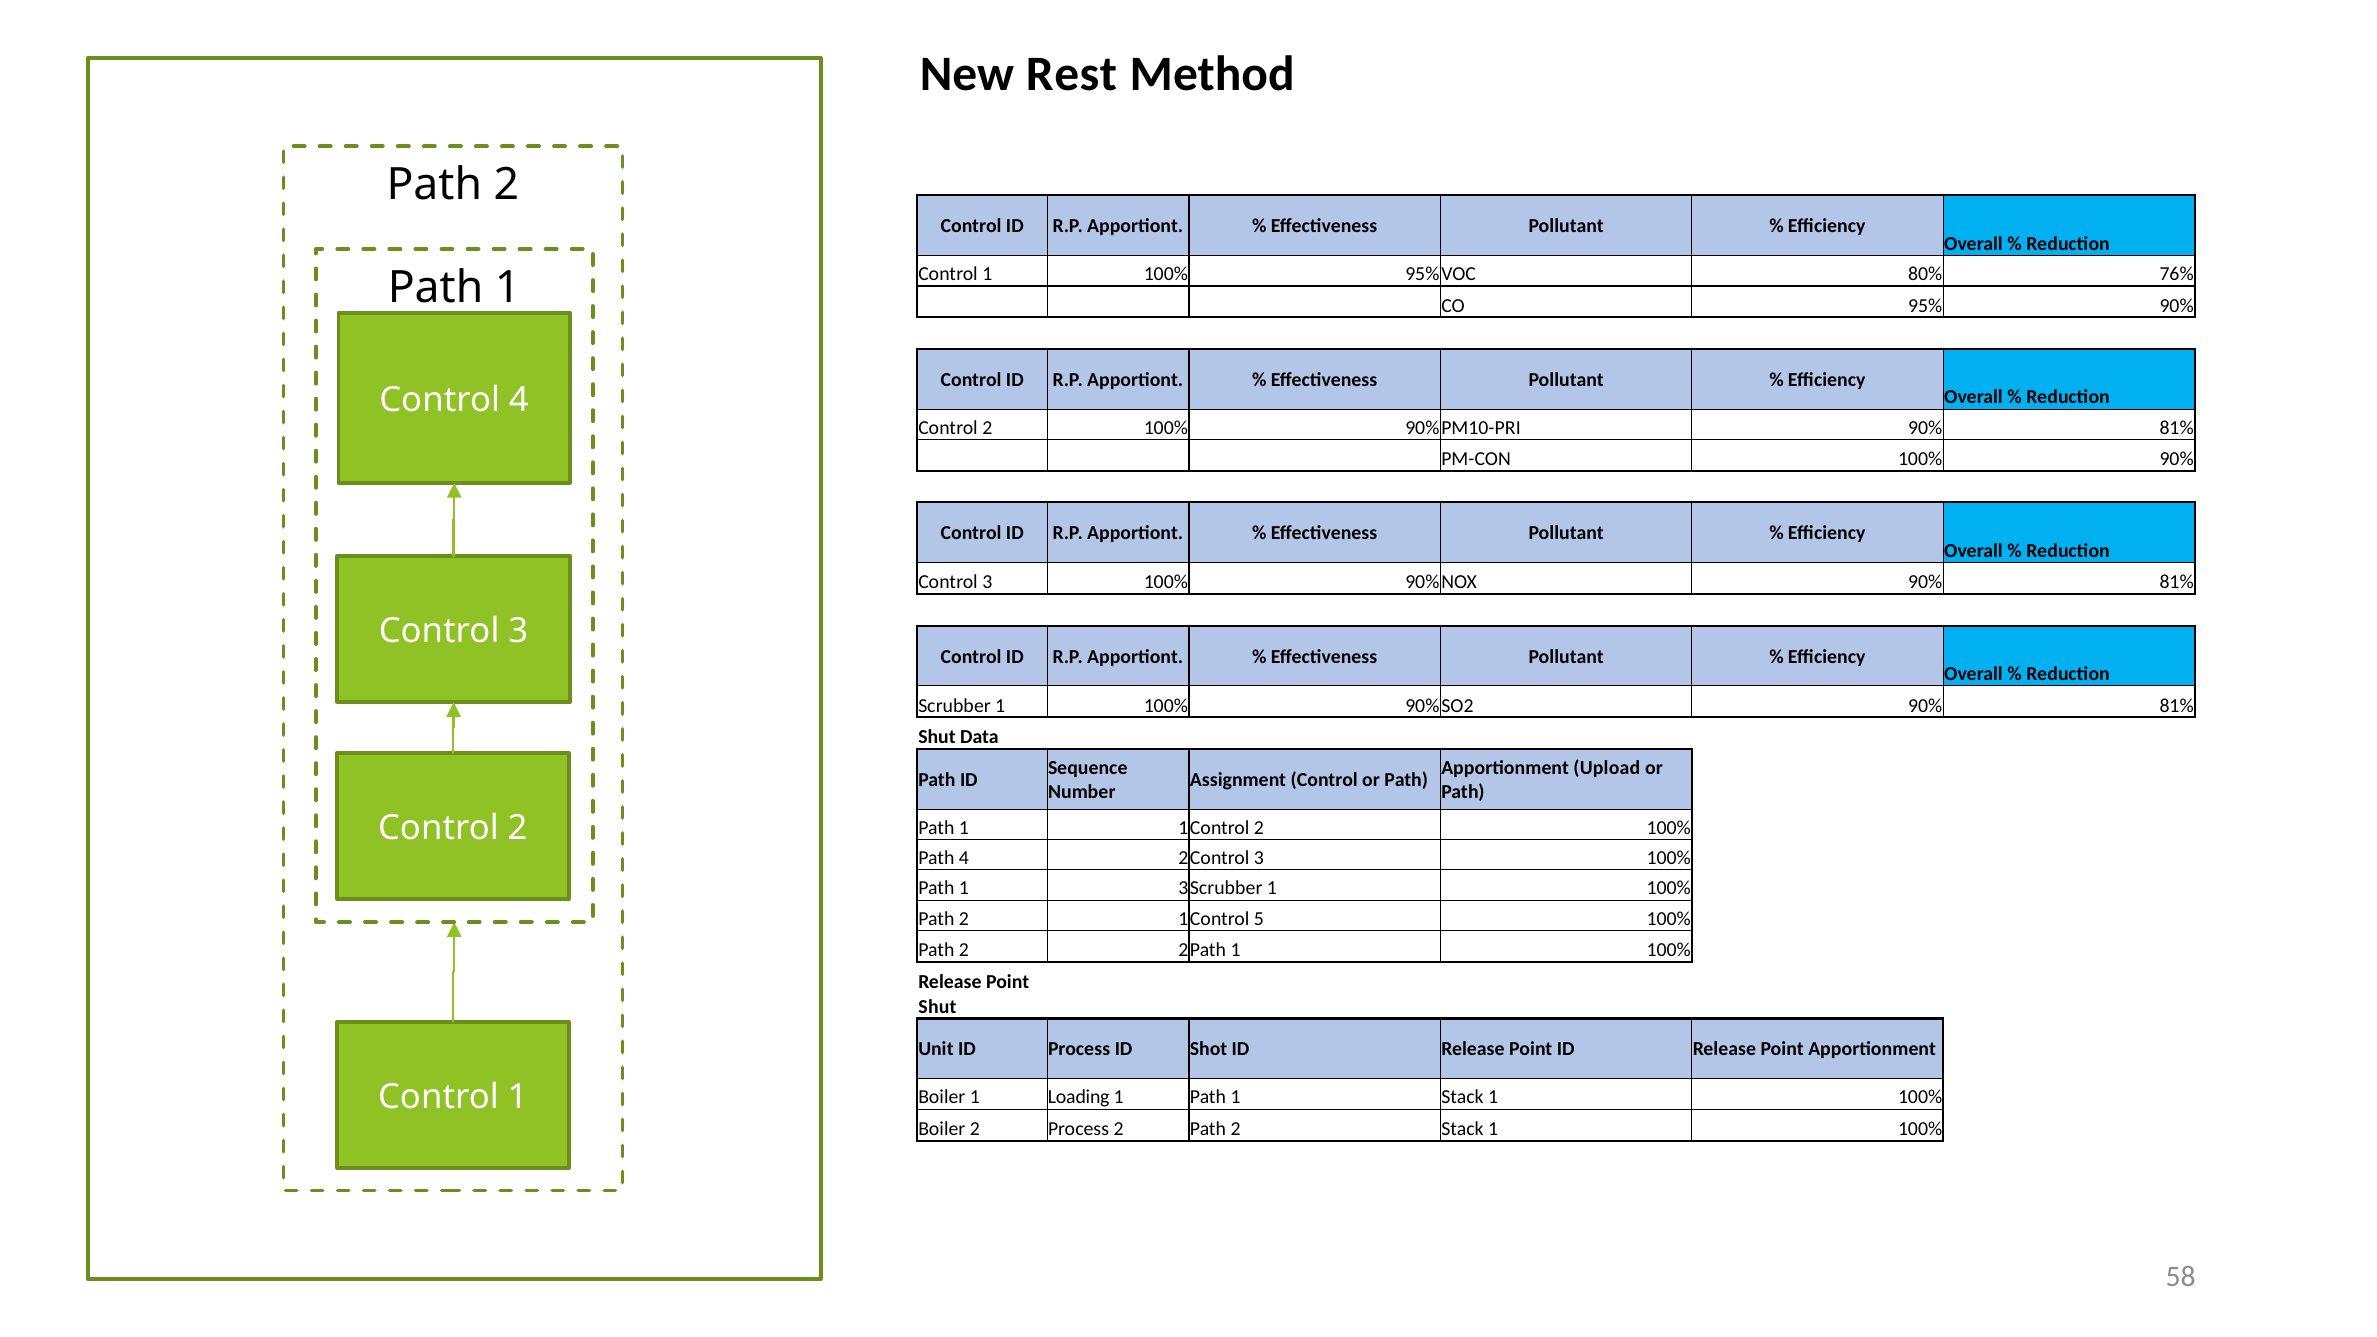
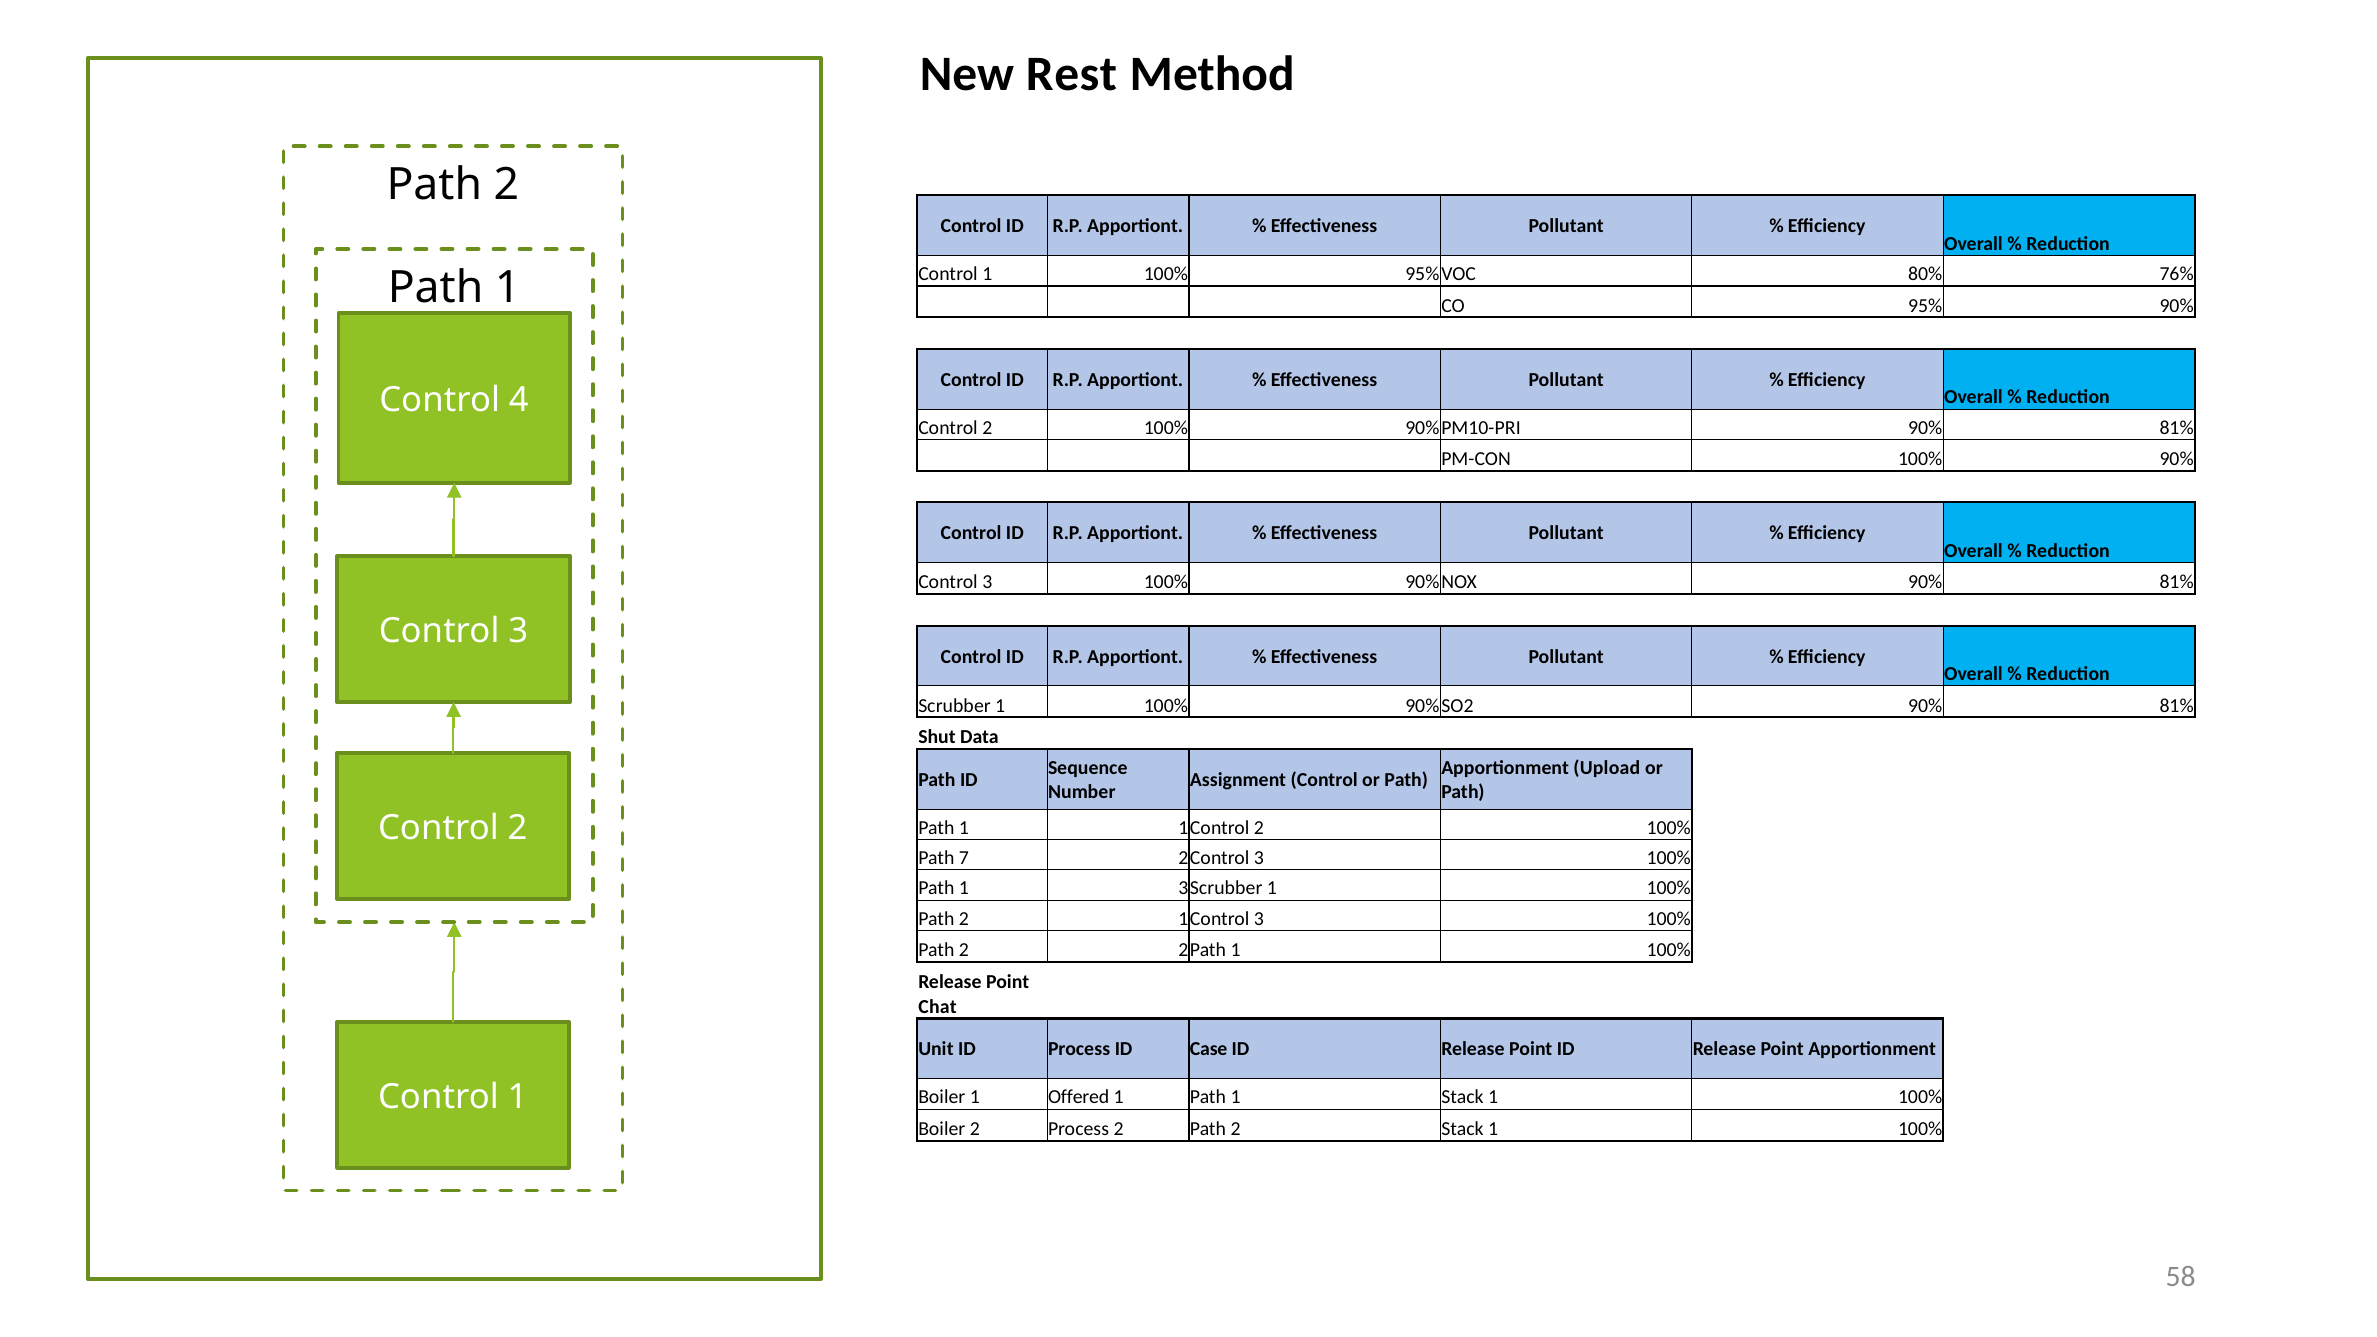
Path 4: 4 -> 7
5 at (1259, 919): 5 -> 3
Shut at (937, 1007): Shut -> Chat
Shot: Shot -> Case
Loading: Loading -> Offered
